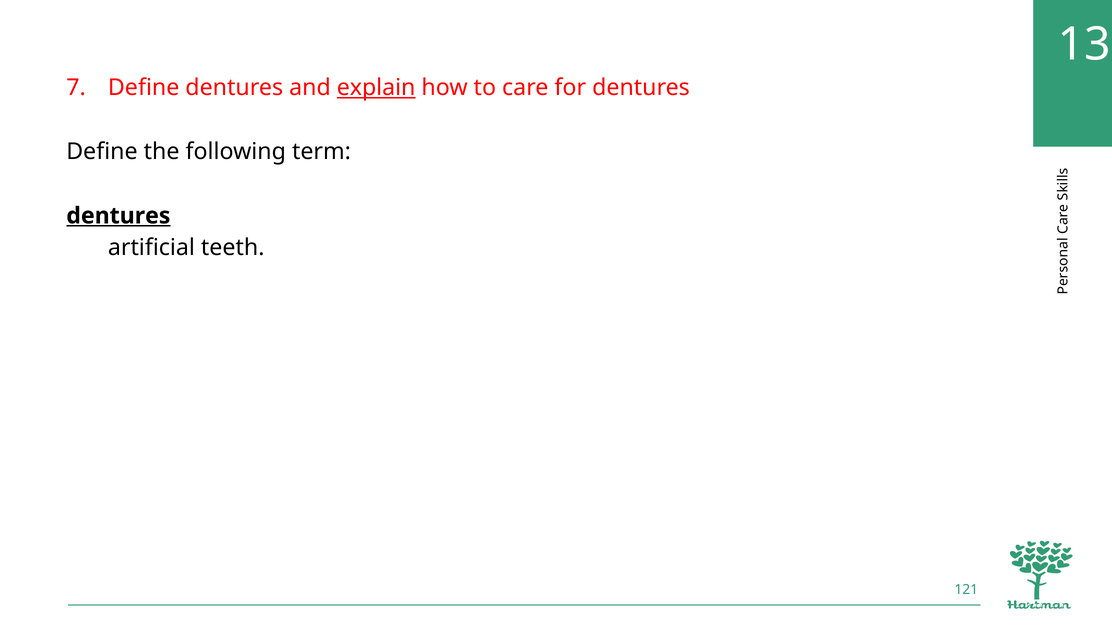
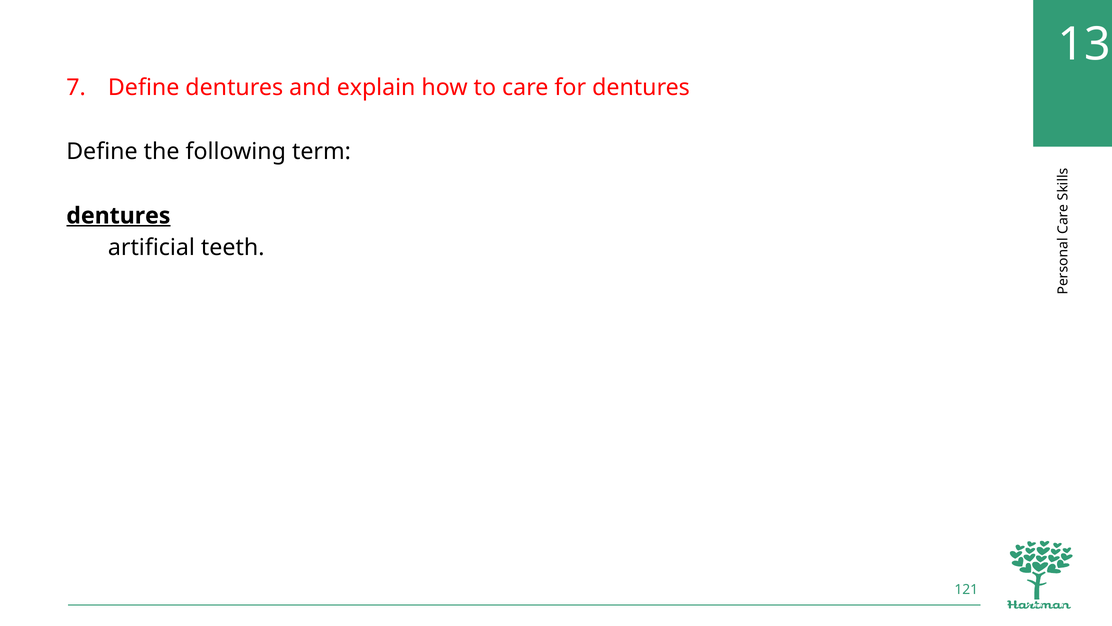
explain underline: present -> none
